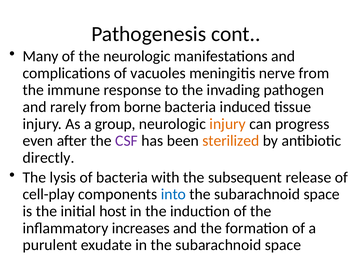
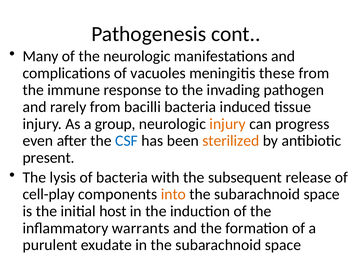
nerve: nerve -> these
borne: borne -> bacilli
CSF colour: purple -> blue
directly: directly -> present
into colour: blue -> orange
increases: increases -> warrants
